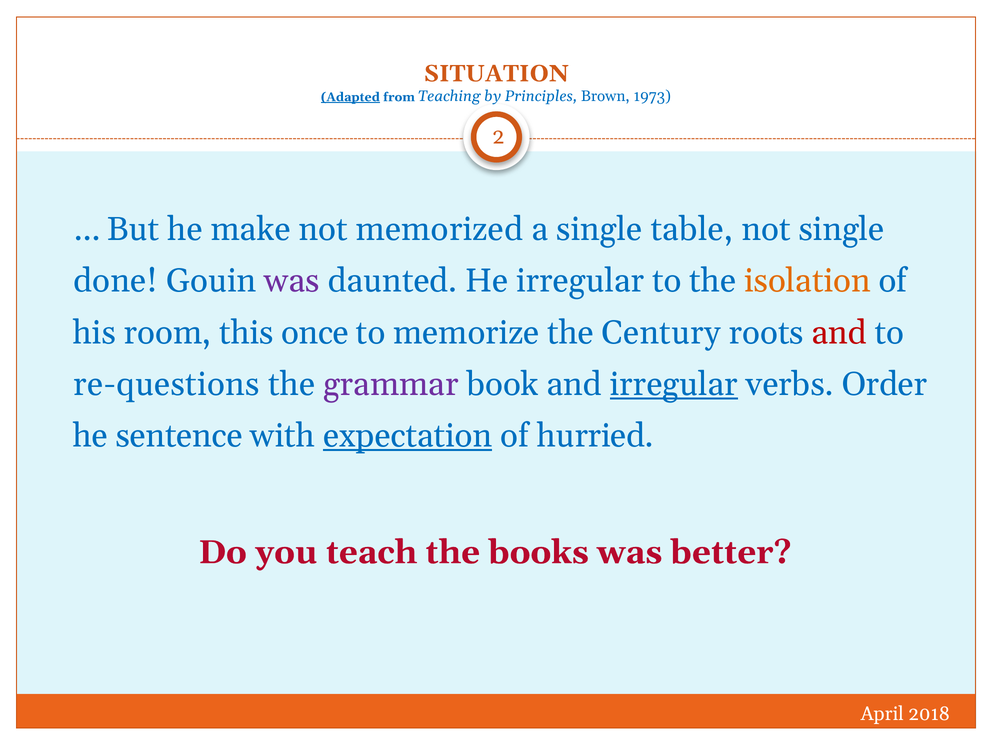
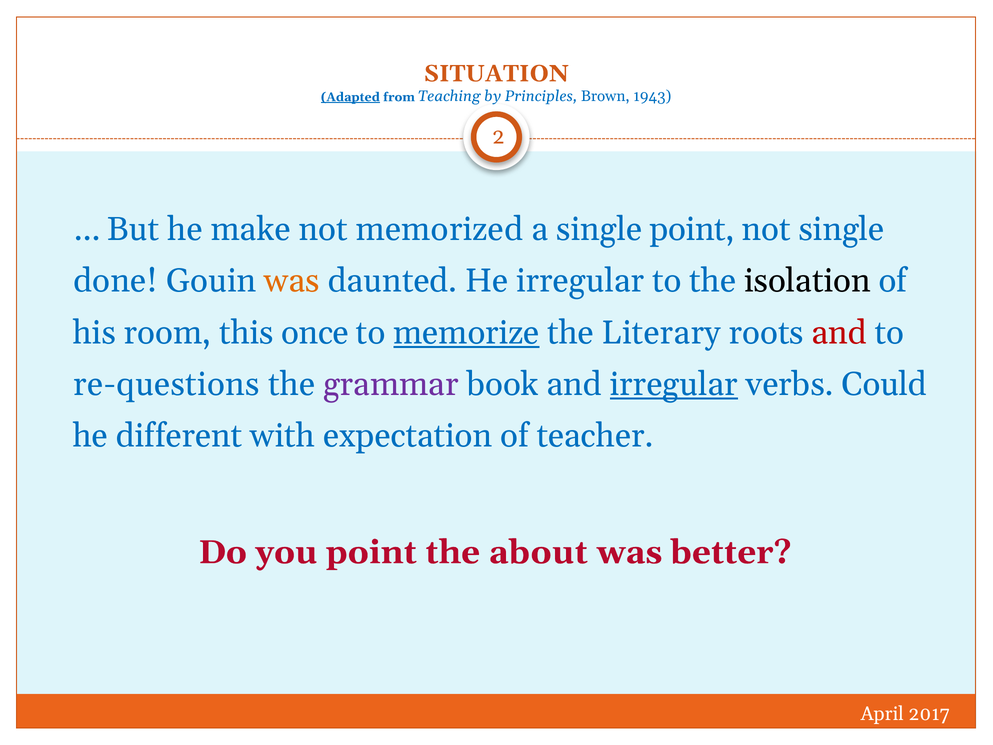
1973: 1973 -> 1943
single table: table -> point
was at (292, 281) colour: purple -> orange
isolation colour: orange -> black
memorize underline: none -> present
Century: Century -> Literary
Order: Order -> Could
sentence: sentence -> different
expectation underline: present -> none
hurried: hurried -> teacher
you teach: teach -> point
books: books -> about
2018: 2018 -> 2017
